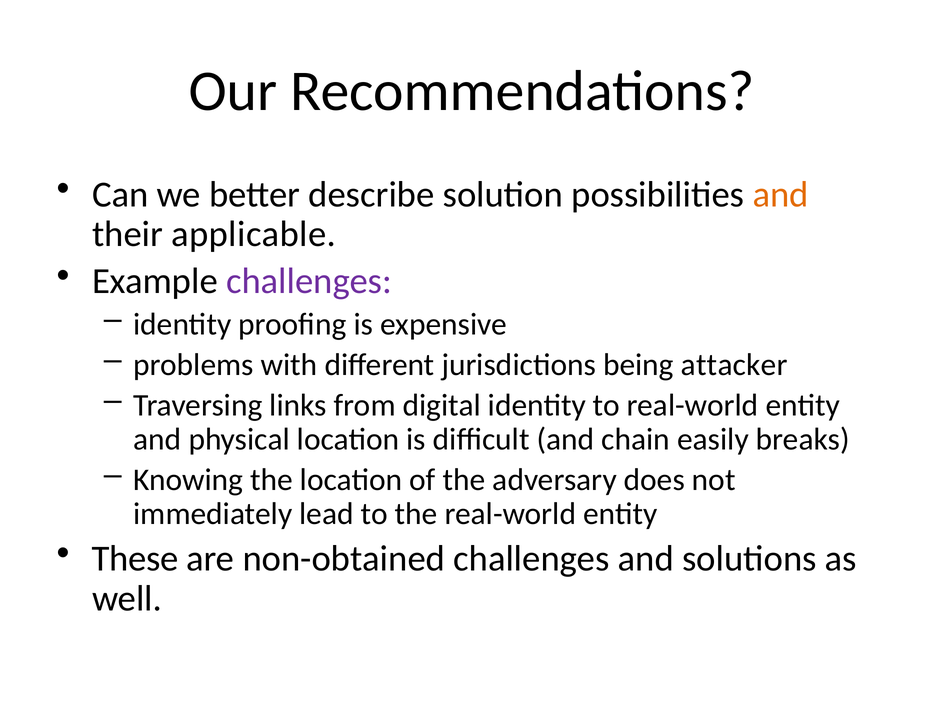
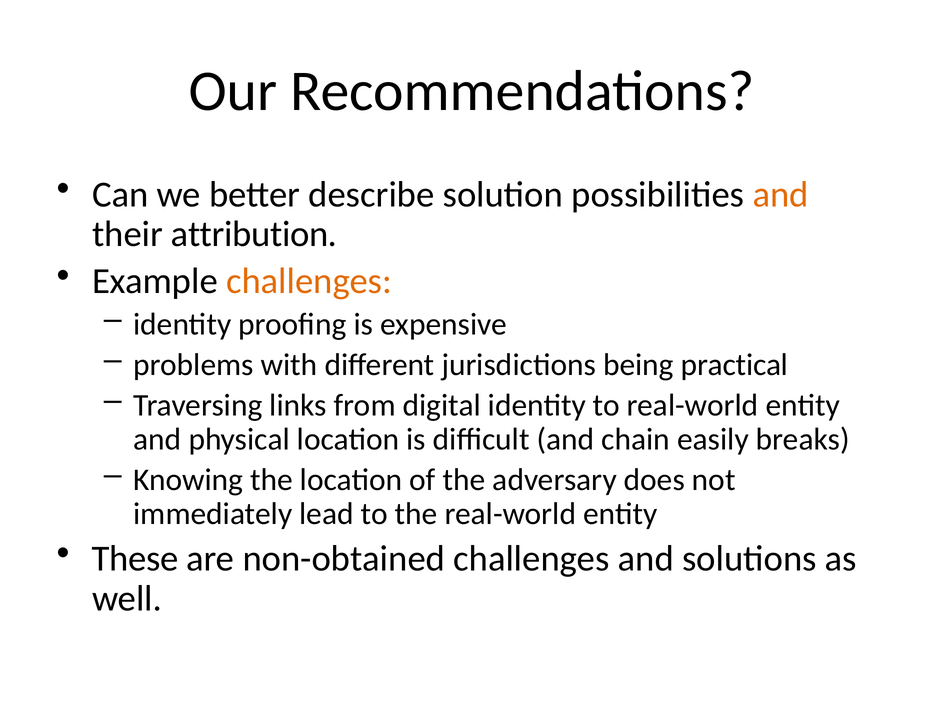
applicable: applicable -> attribution
challenges at (309, 281) colour: purple -> orange
attacker: attacker -> practical
